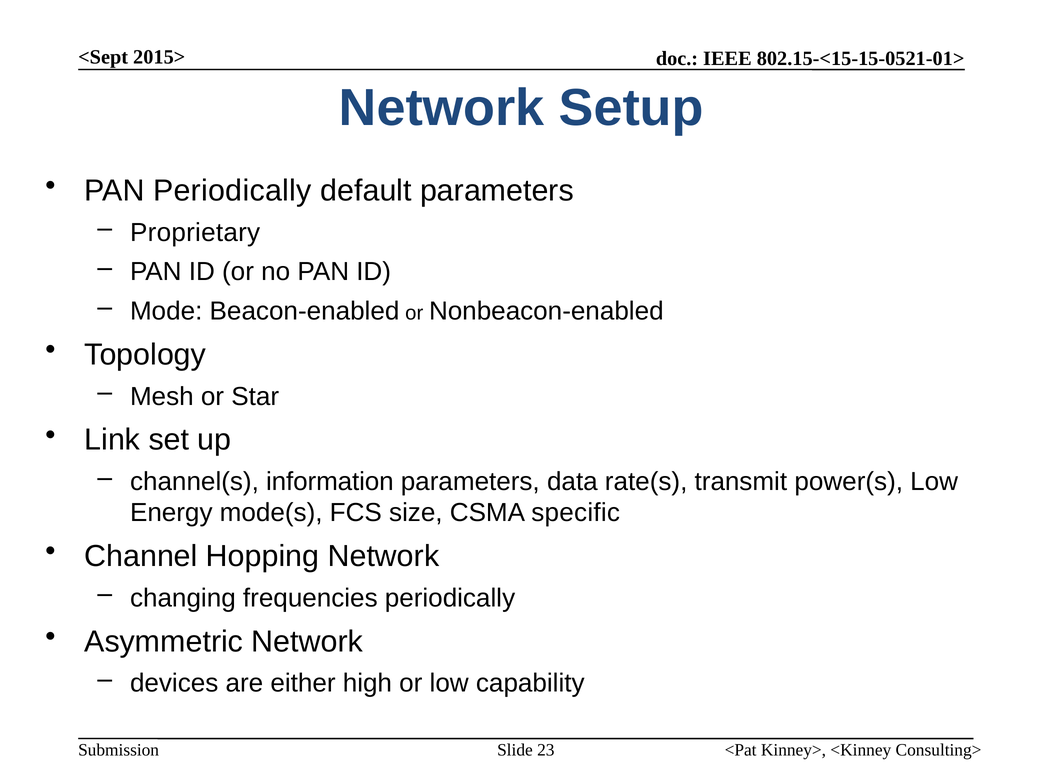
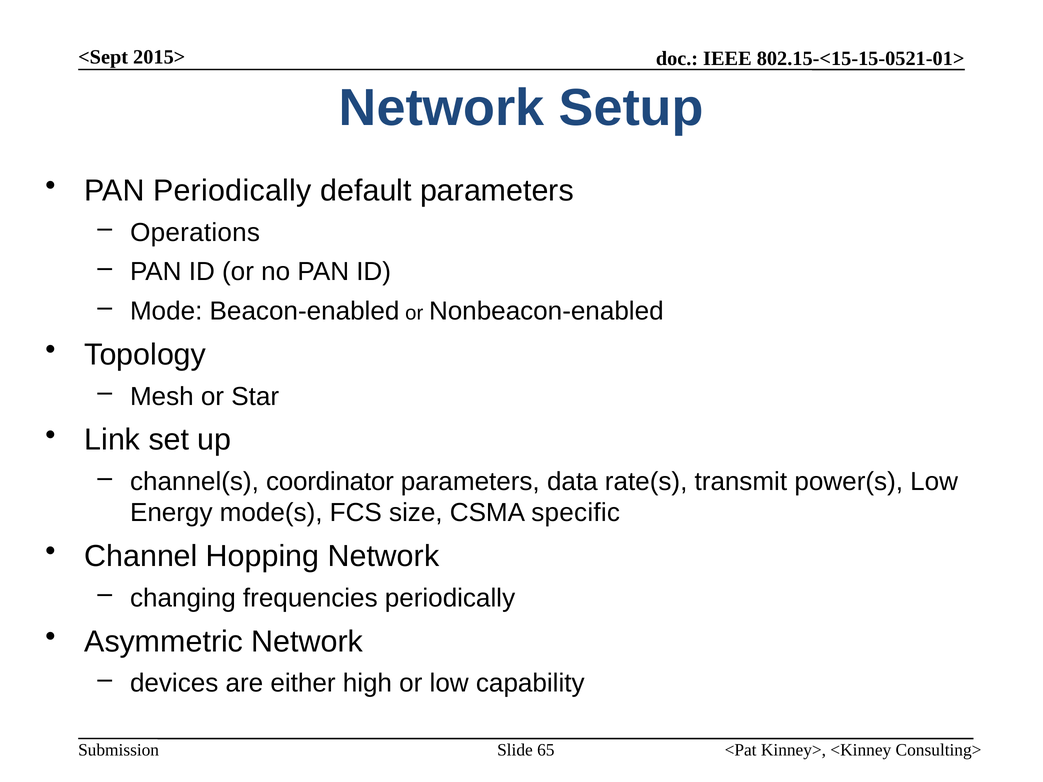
Proprietary: Proprietary -> Operations
information: information -> coordinator
23: 23 -> 65
